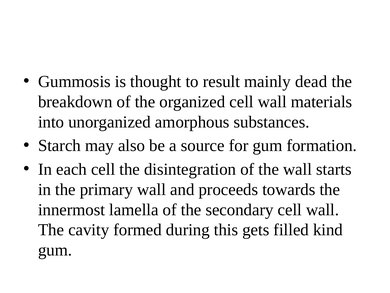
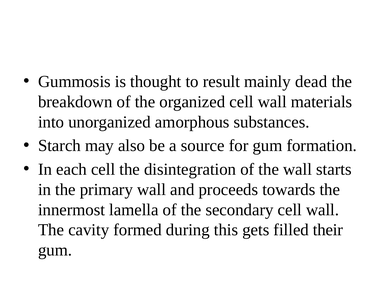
kind: kind -> their
